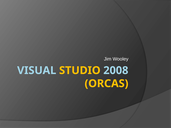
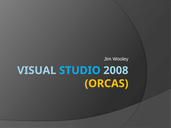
STUDIO colour: yellow -> light blue
